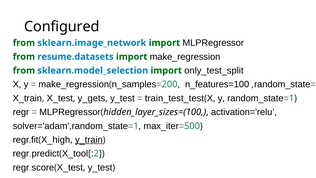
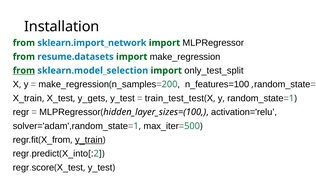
Configured: Configured -> Installation
sklearn.image_network: sklearn.image_network -> sklearn.import_network
from at (24, 70) underline: none -> present
X_high: X_high -> X_from
X_tool: X_tool -> X_into
